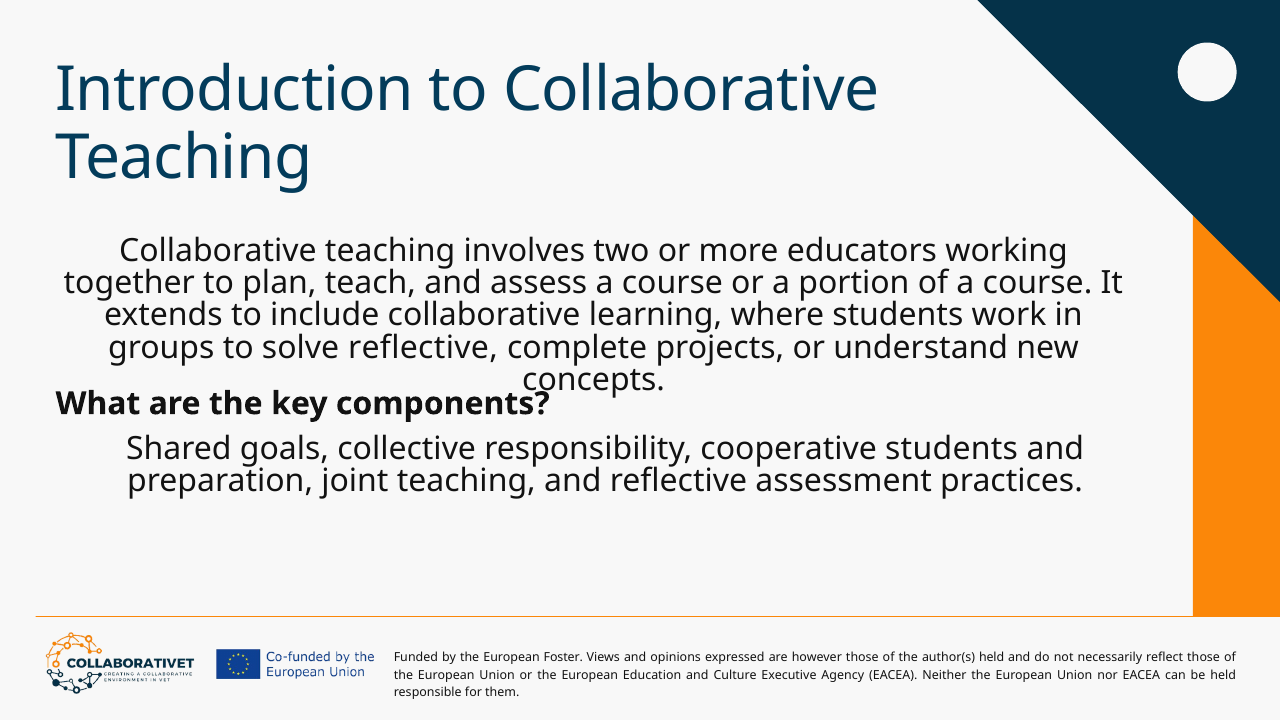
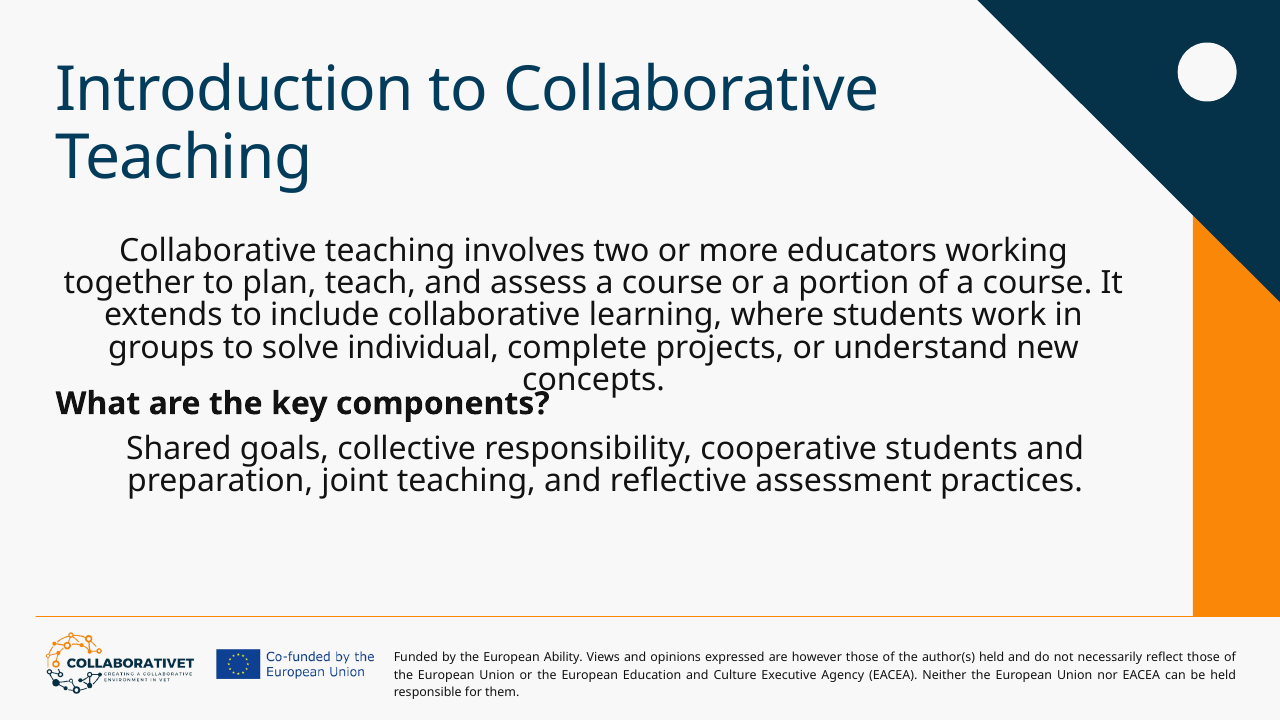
solve reflective: reflective -> individual
Foster: Foster -> Ability
